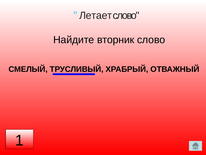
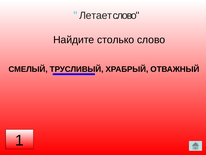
вторник: вторник -> столько
